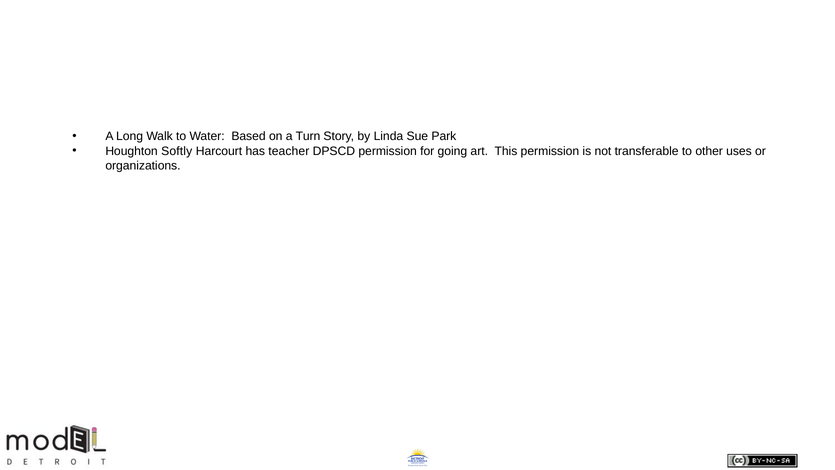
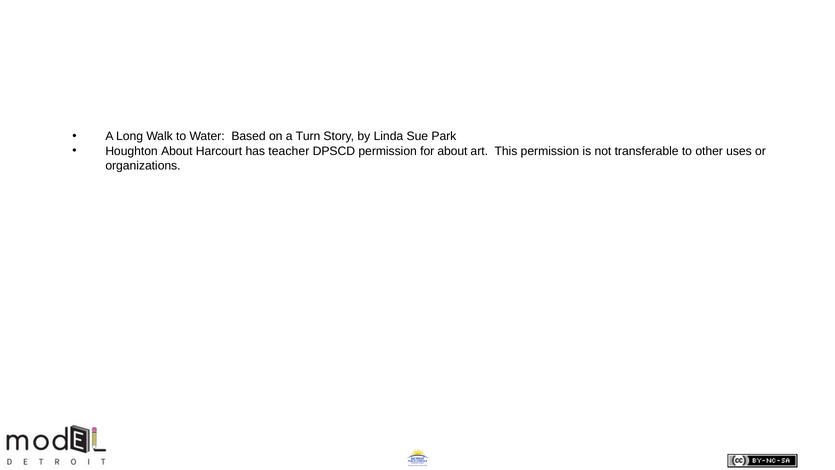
Houghton Softly: Softly -> About
for going: going -> about
